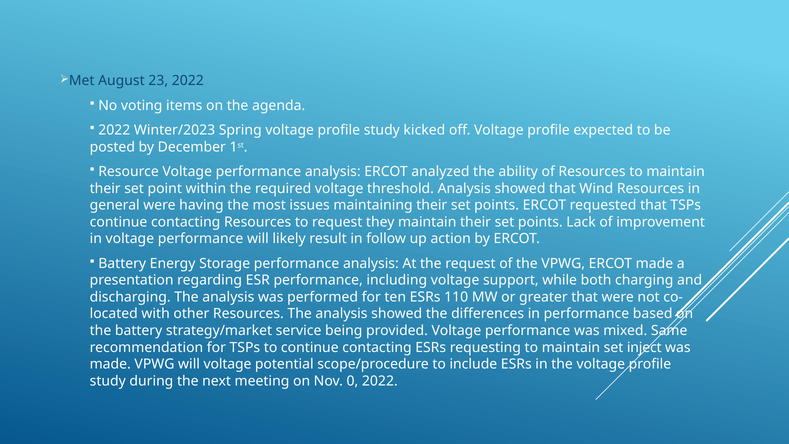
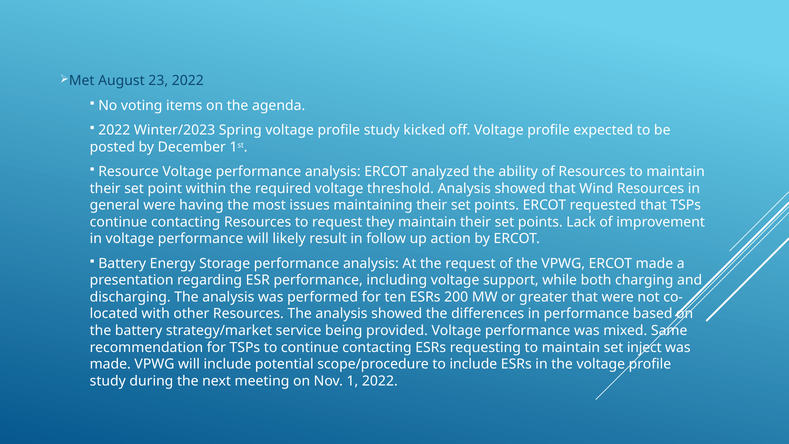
110: 110 -> 200
will voltage: voltage -> include
0: 0 -> 1
